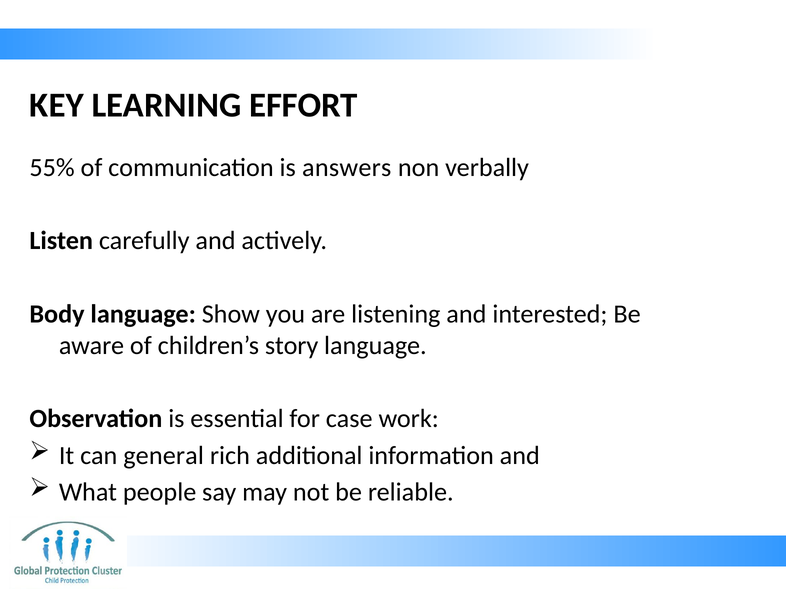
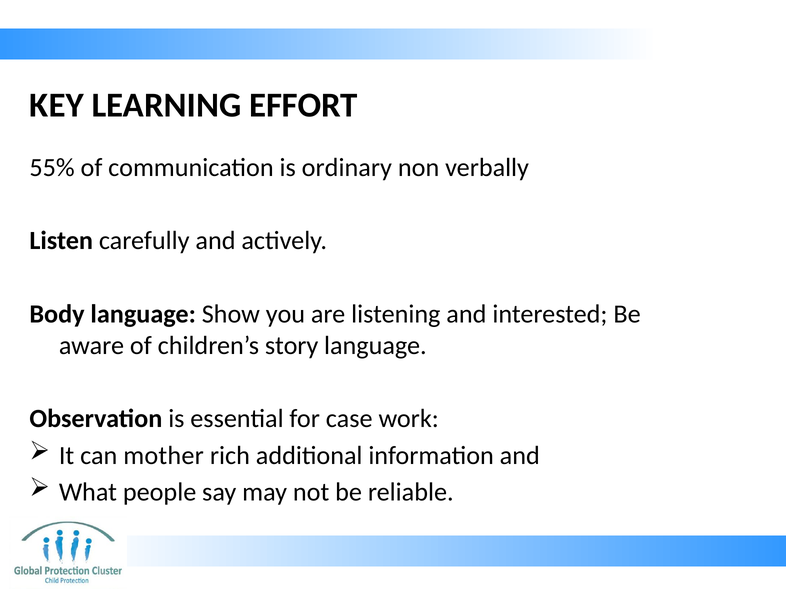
answers: answers -> ordinary
general: general -> mother
